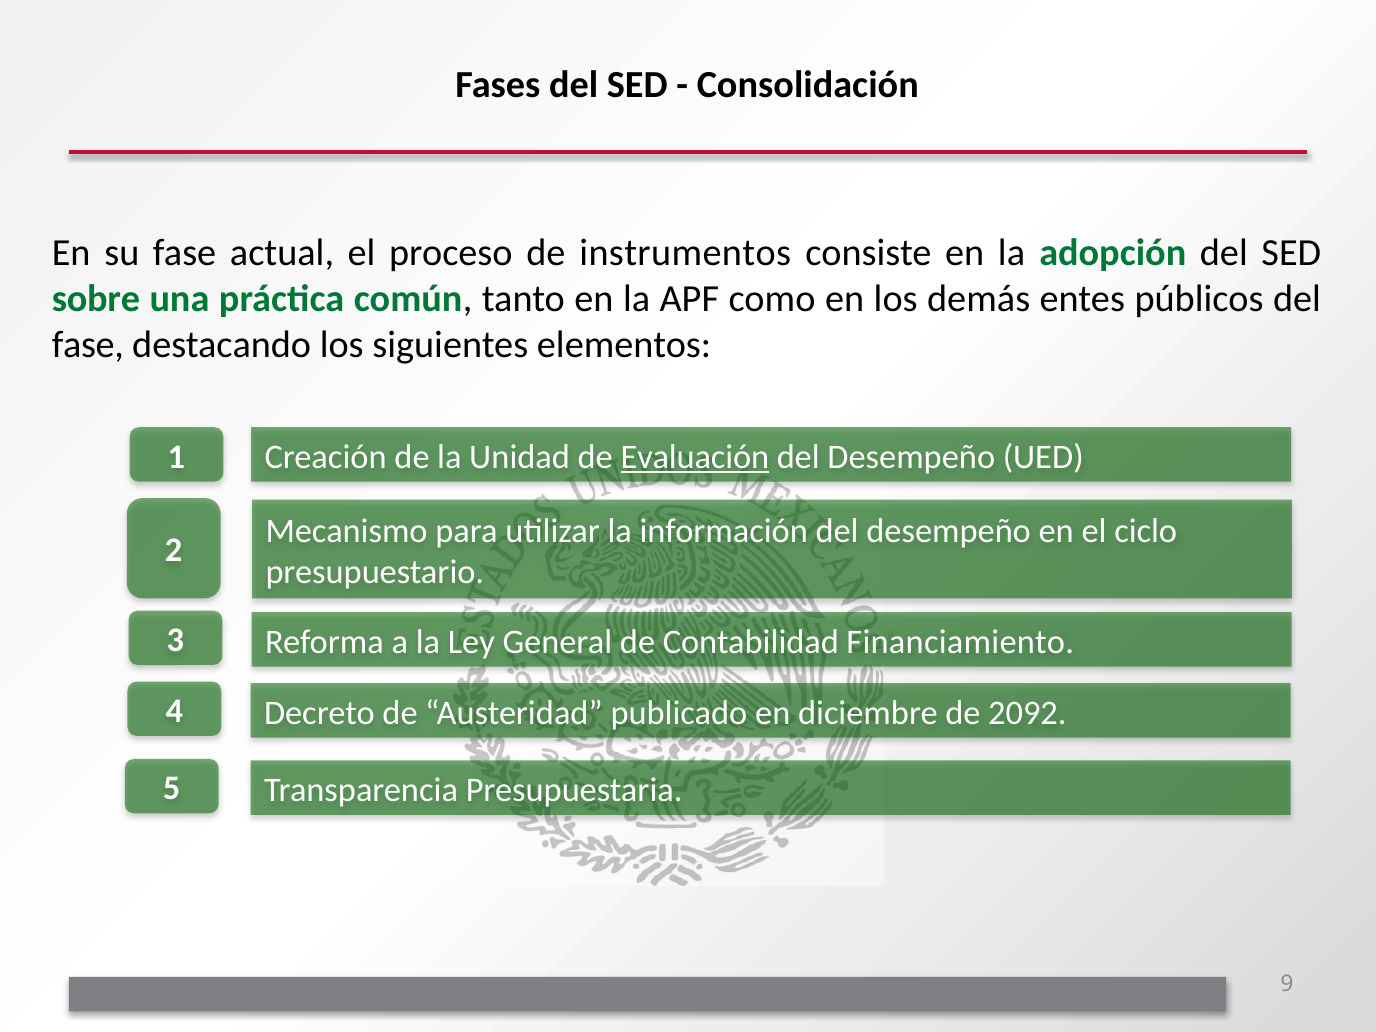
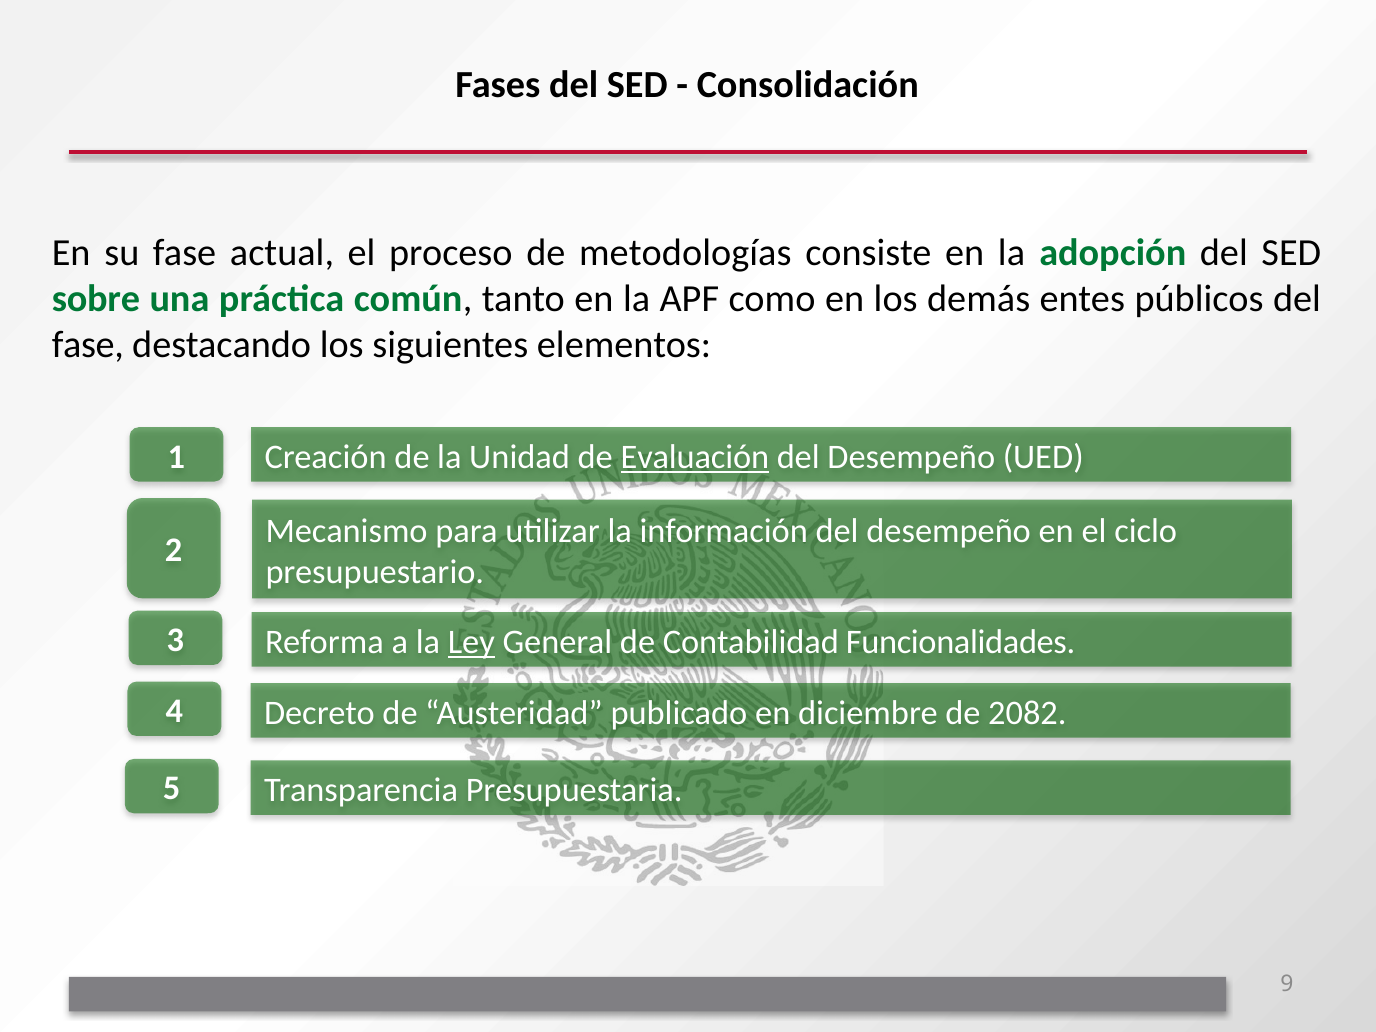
instrumentos: instrumentos -> metodologías
Ley underline: none -> present
Financiamiento: Financiamiento -> Funcionalidades
2092: 2092 -> 2082
